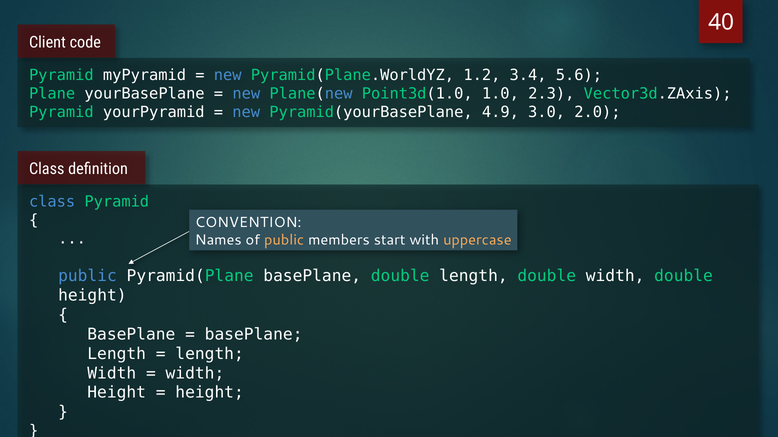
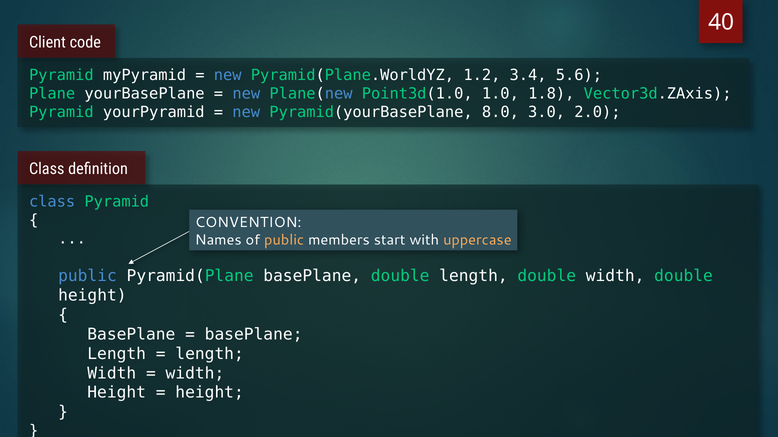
2.3: 2.3 -> 1.8
4.9: 4.9 -> 8.0
